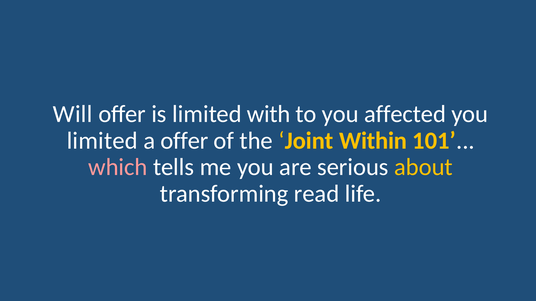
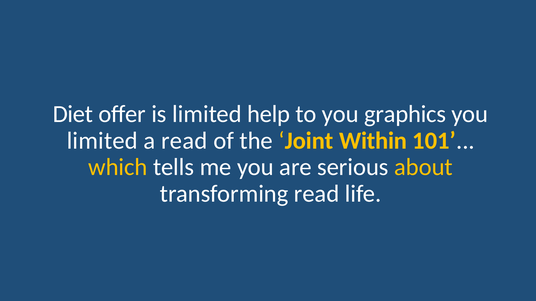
Will: Will -> Diet
with: with -> help
affected: affected -> graphics
a offer: offer -> read
which colour: pink -> yellow
